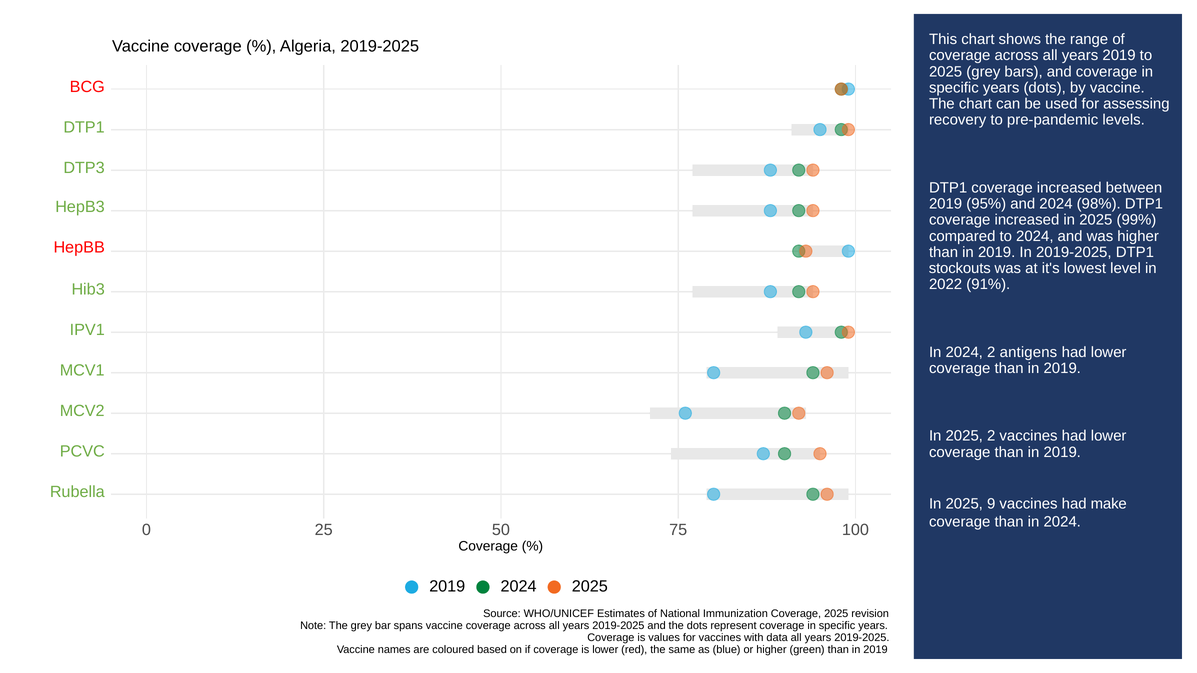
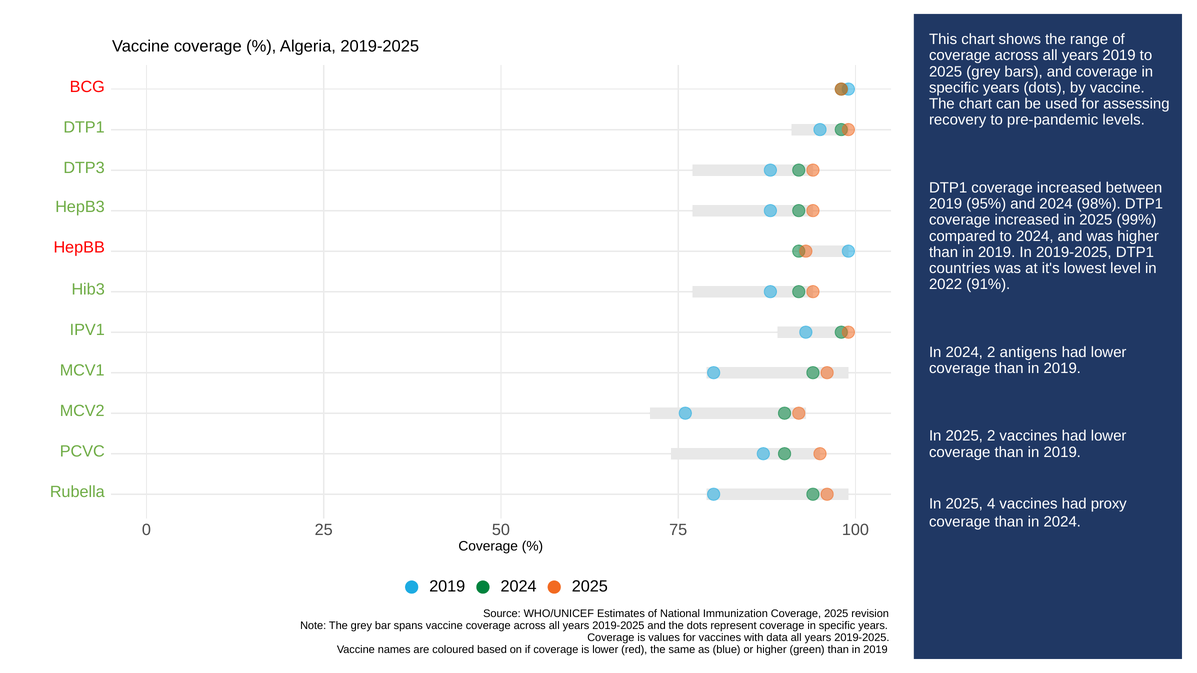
stockouts: stockouts -> countries
9: 9 -> 4
make: make -> proxy
